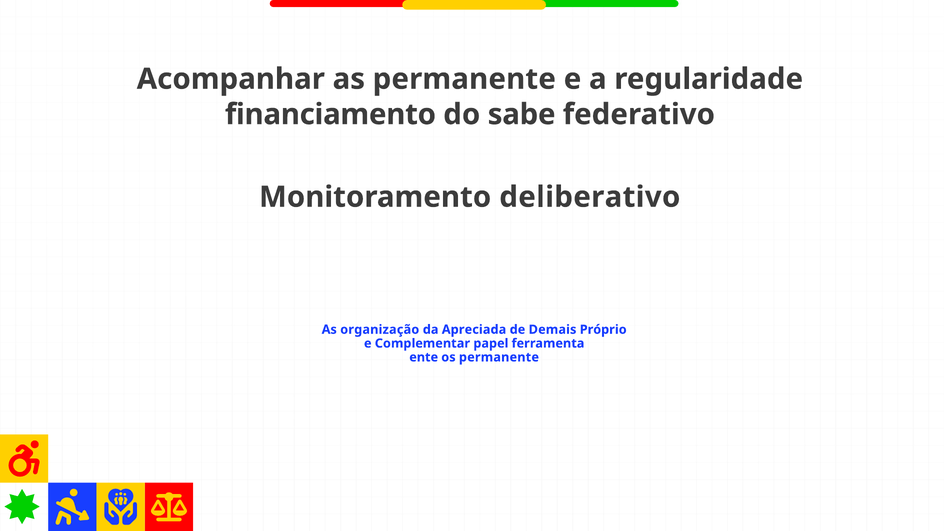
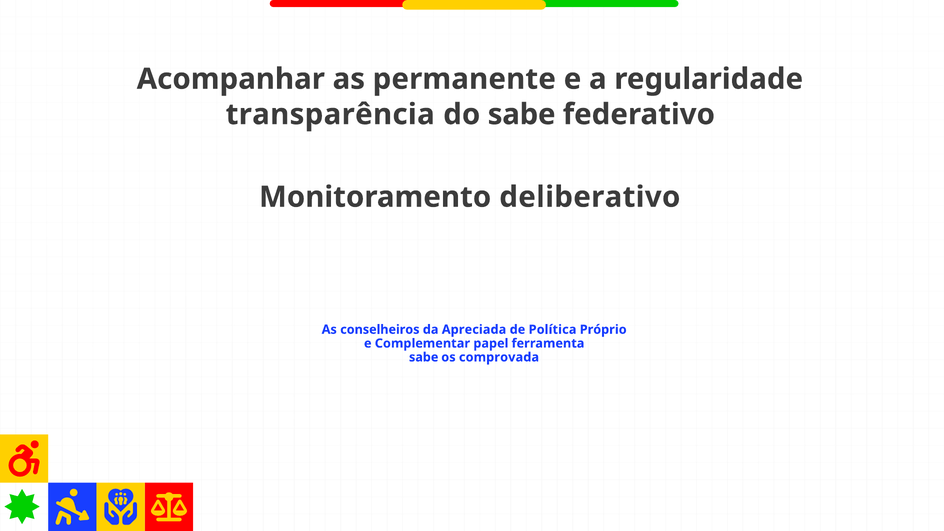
financiamento: financiamento -> transparência
organização: organização -> conselheiros
Demais: Demais -> Política
ente at (424, 357): ente -> sabe
os permanente: permanente -> comprovada
